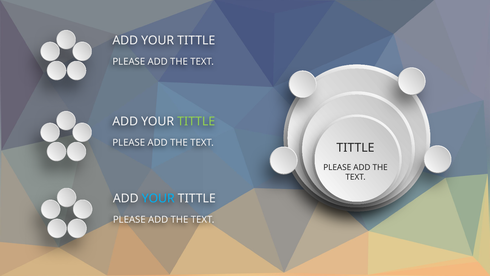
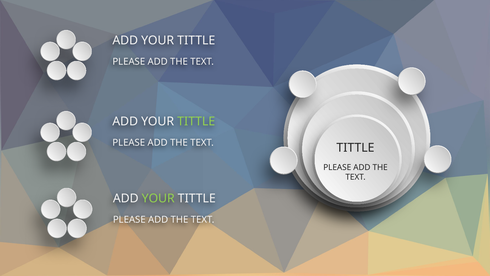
YOUR at (158, 198) colour: light blue -> light green
